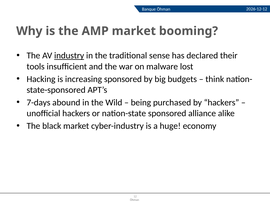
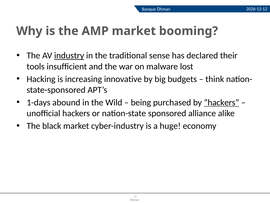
increasing sponsored: sponsored -> innovative
7-days: 7-days -> 1-days
hackers at (222, 102) underline: none -> present
